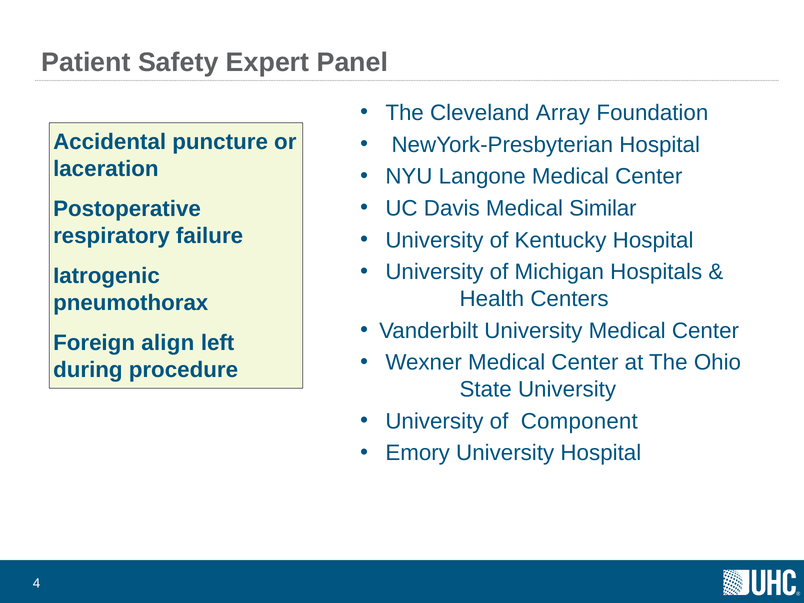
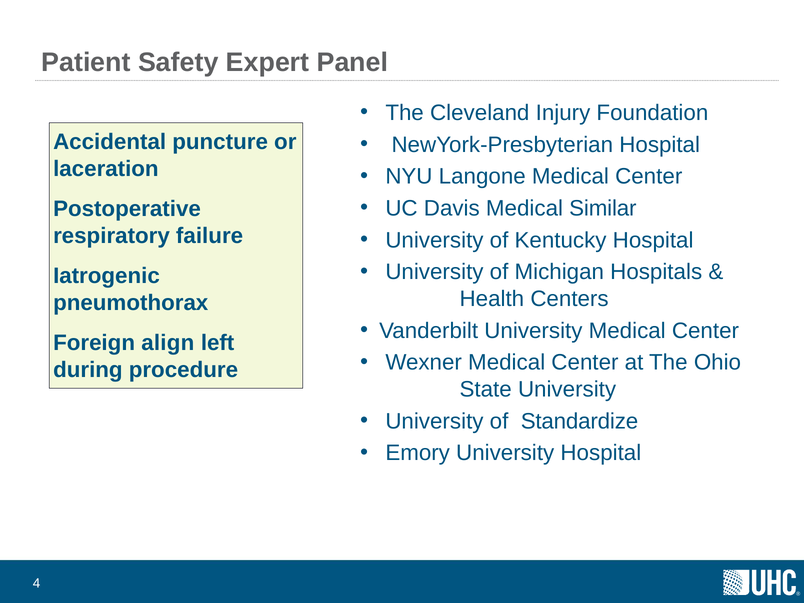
Array: Array -> Injury
Component: Component -> Standardize
